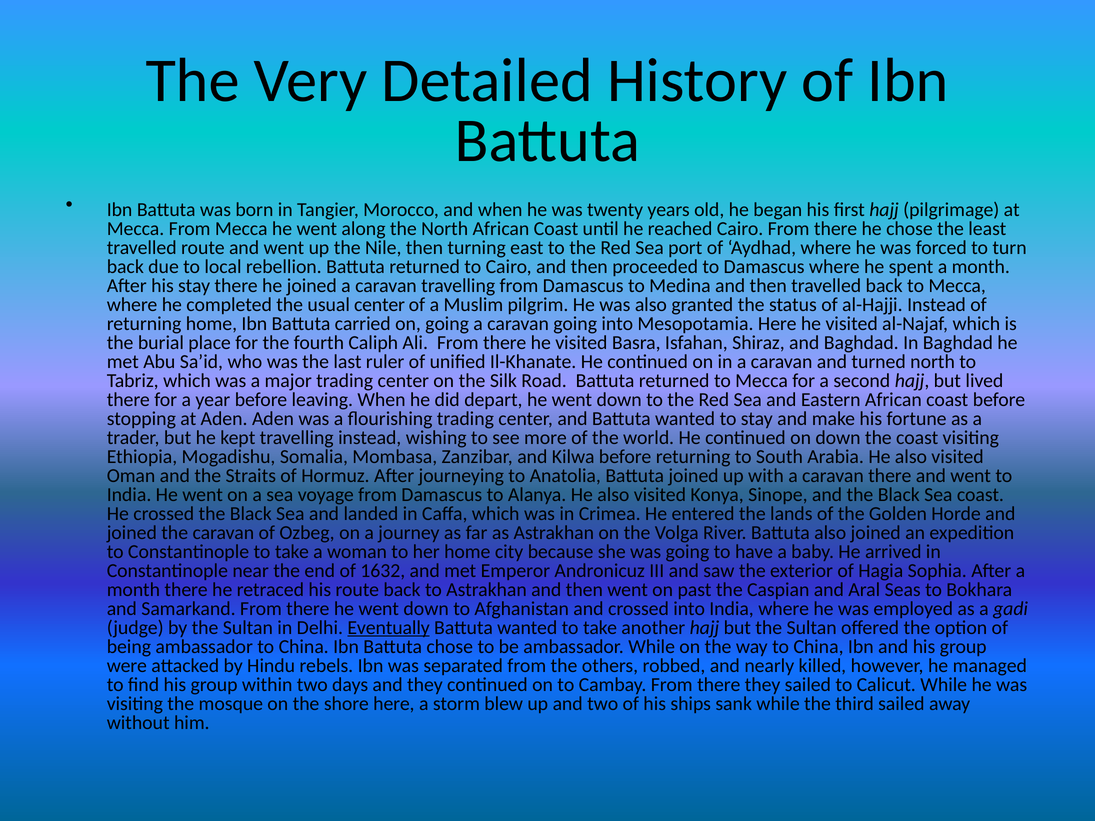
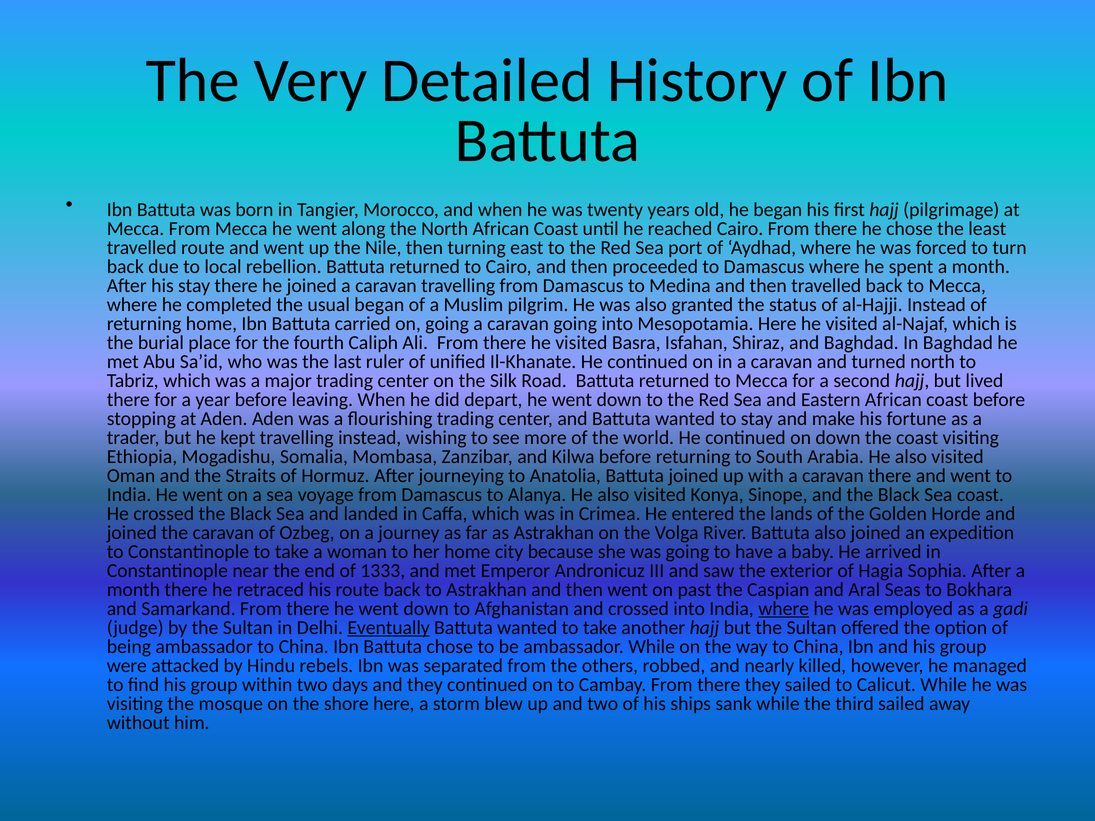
usual center: center -> began
1632: 1632 -> 1333
where at (784, 609) underline: none -> present
